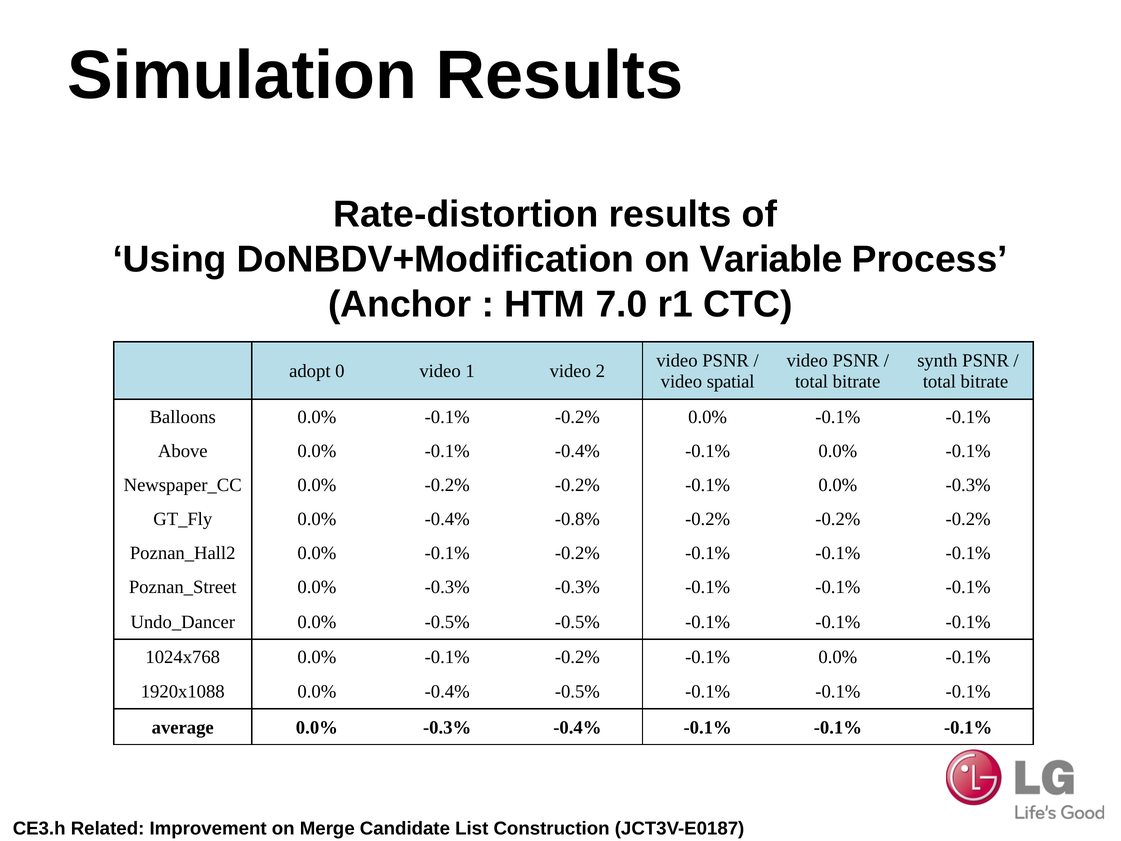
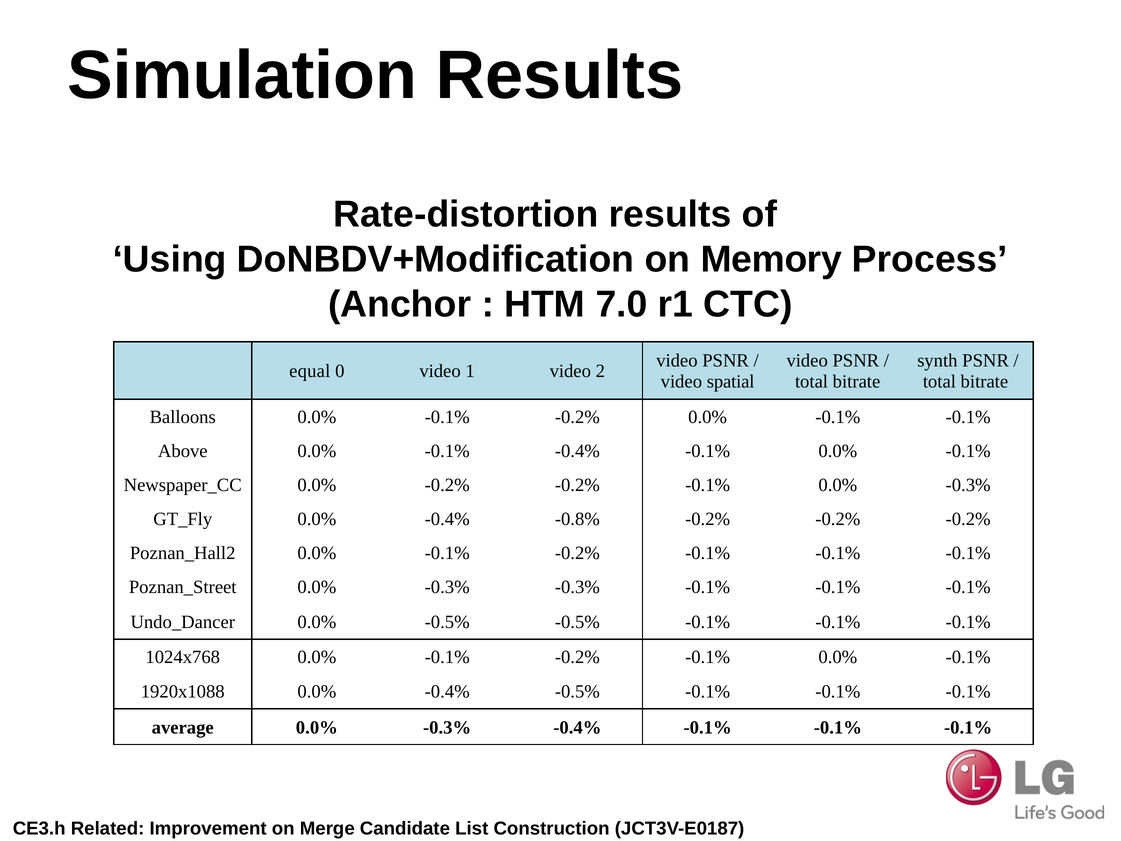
Variable: Variable -> Memory
adopt: adopt -> equal
